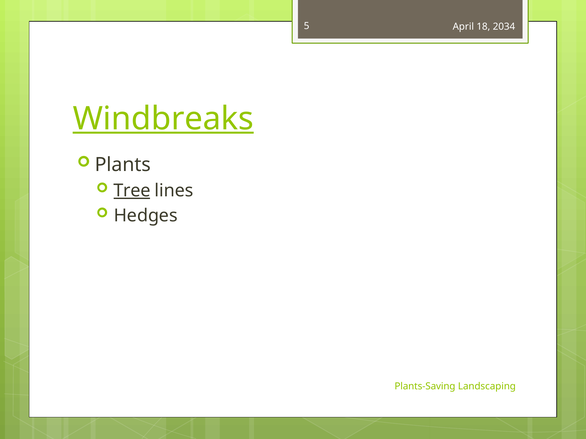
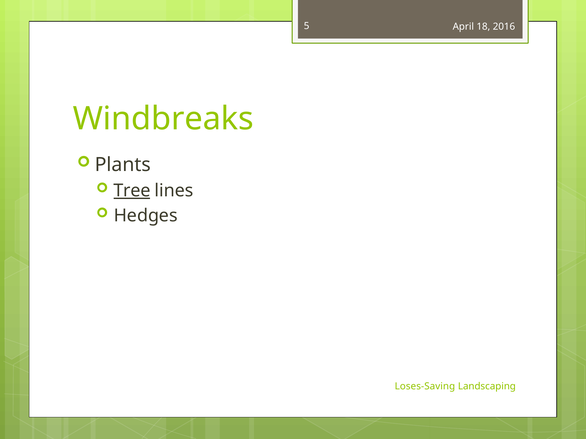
2034: 2034 -> 2016
Windbreaks underline: present -> none
Plants-Saving: Plants-Saving -> Loses-Saving
